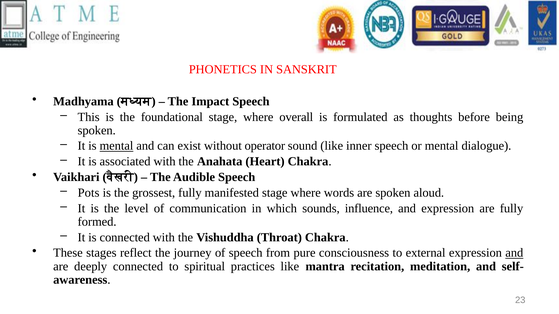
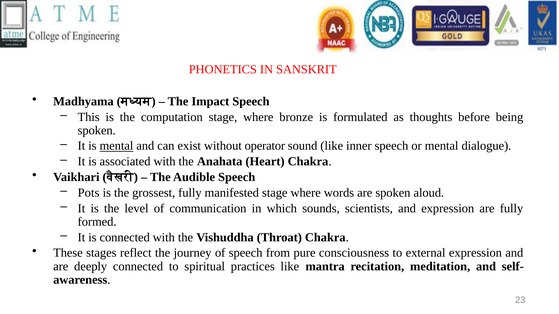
foundational: foundational -> computation
overall: overall -> bronze
influence: influence -> scientists
and at (514, 253) underline: present -> none
